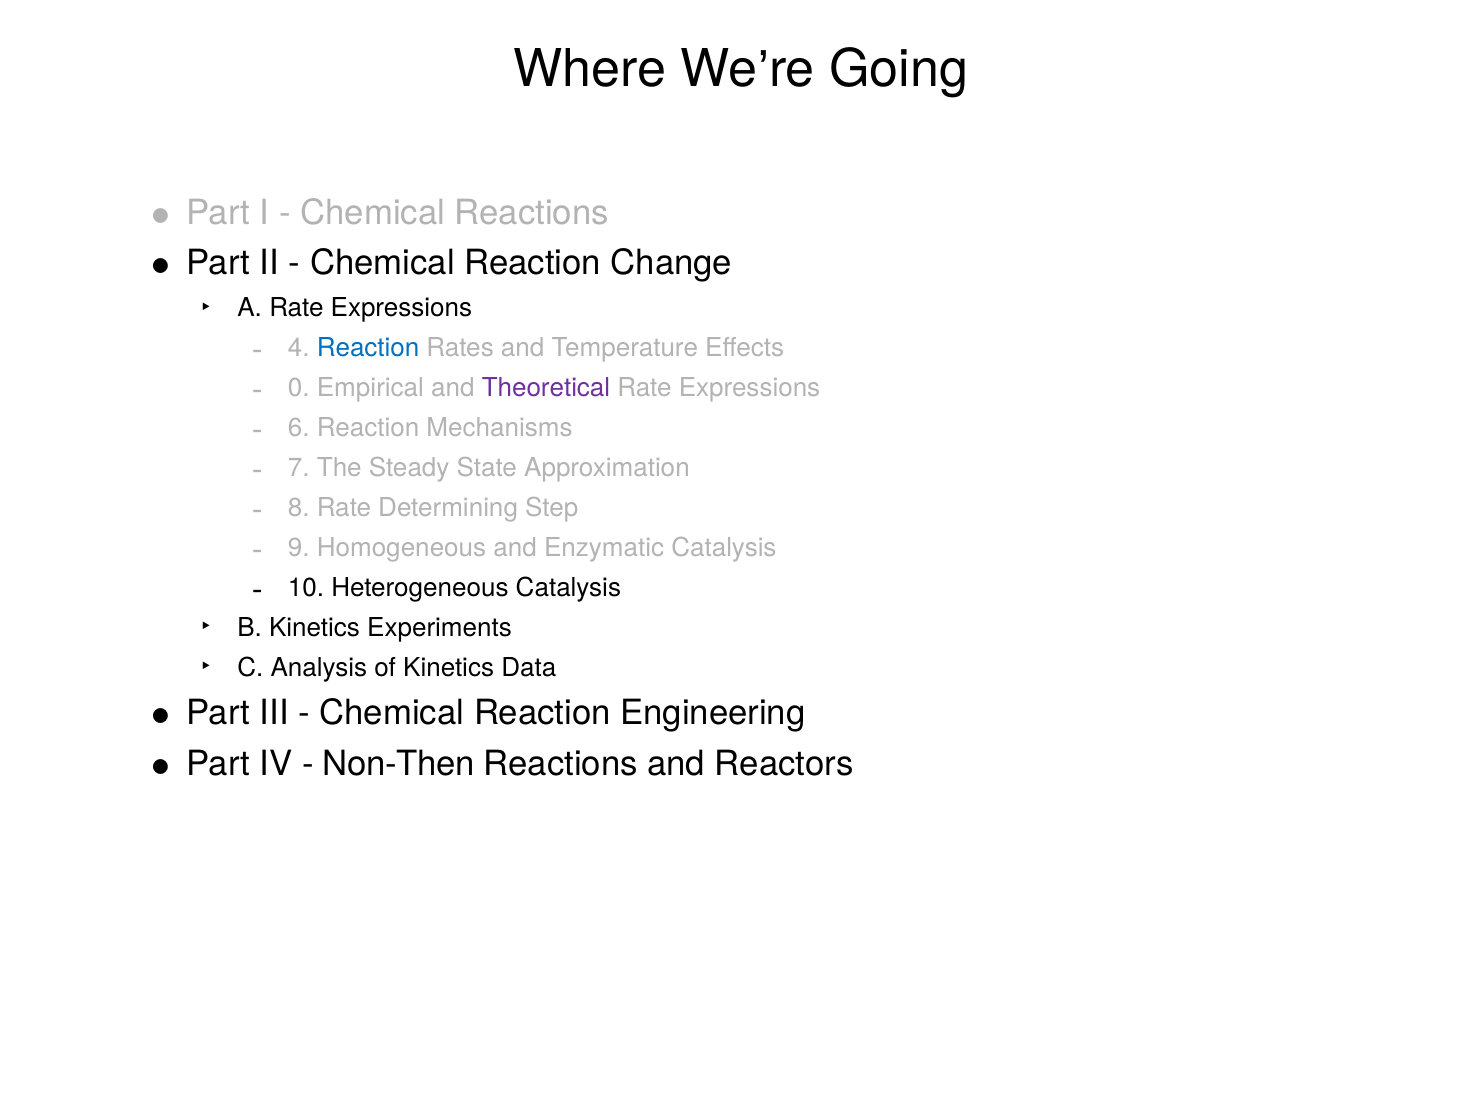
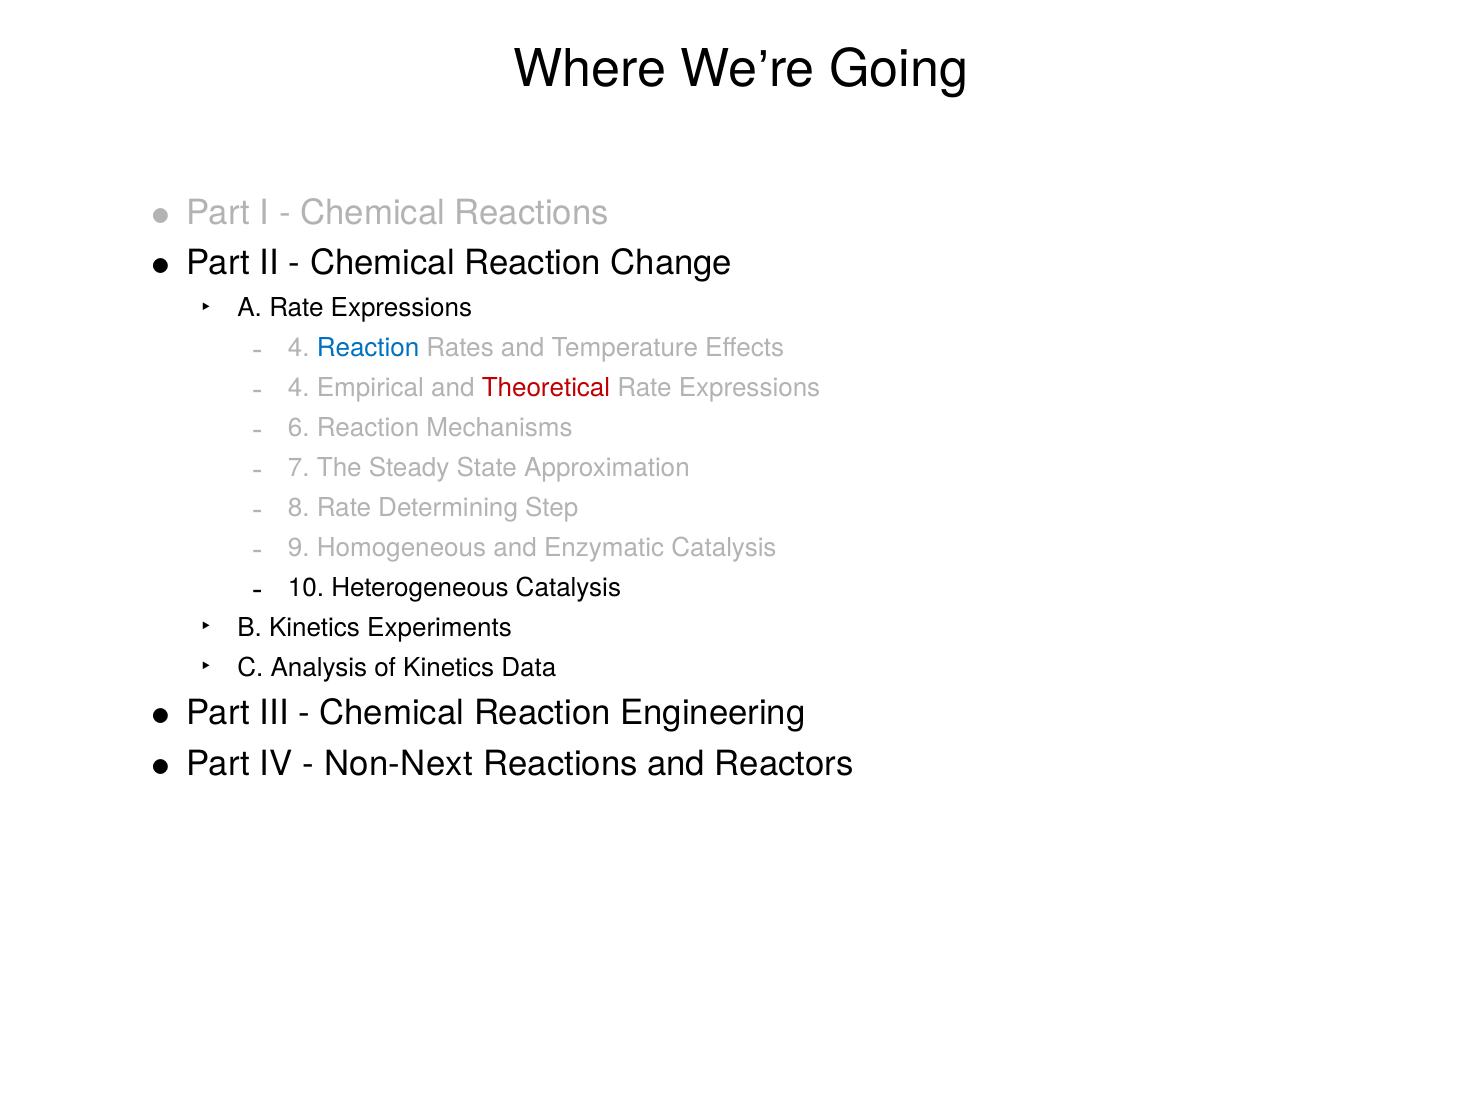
0 at (299, 388): 0 -> 4
Theoretical colour: purple -> red
Non-Then: Non-Then -> Non-Next
